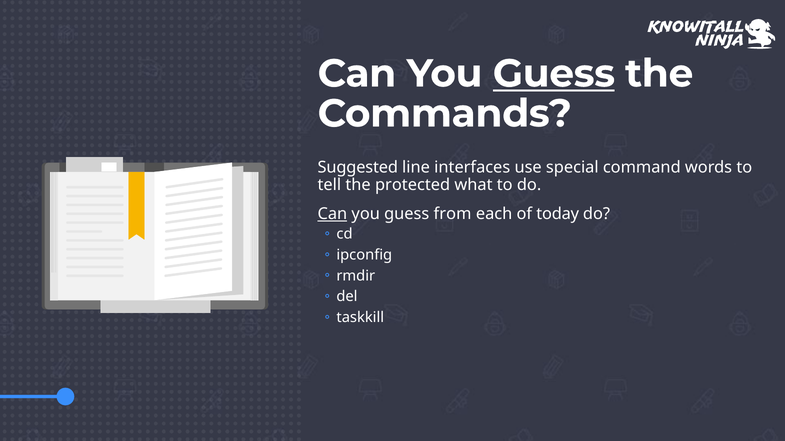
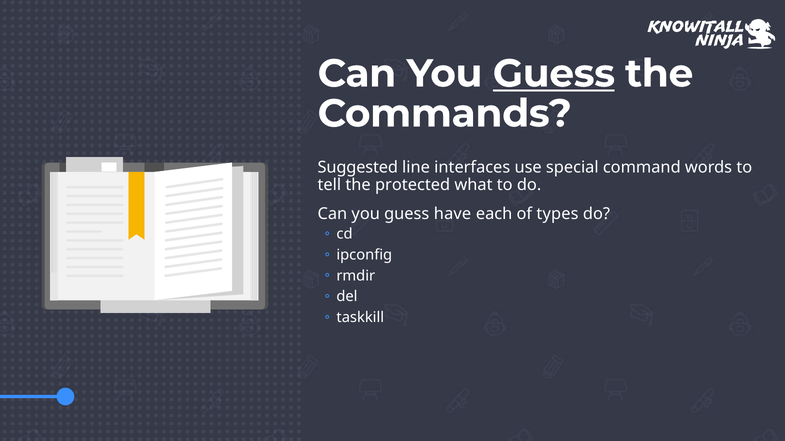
Can at (332, 214) underline: present -> none
from: from -> have
today: today -> types
